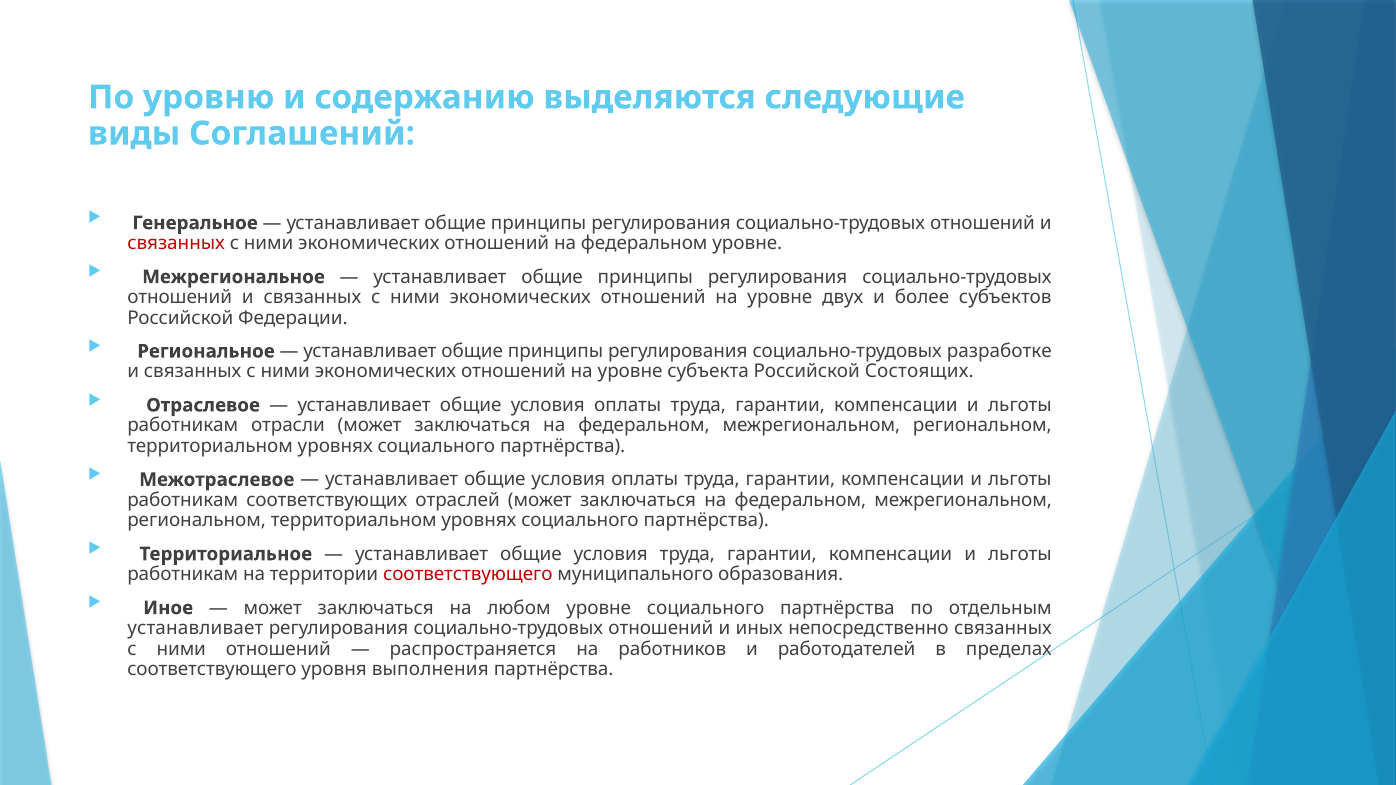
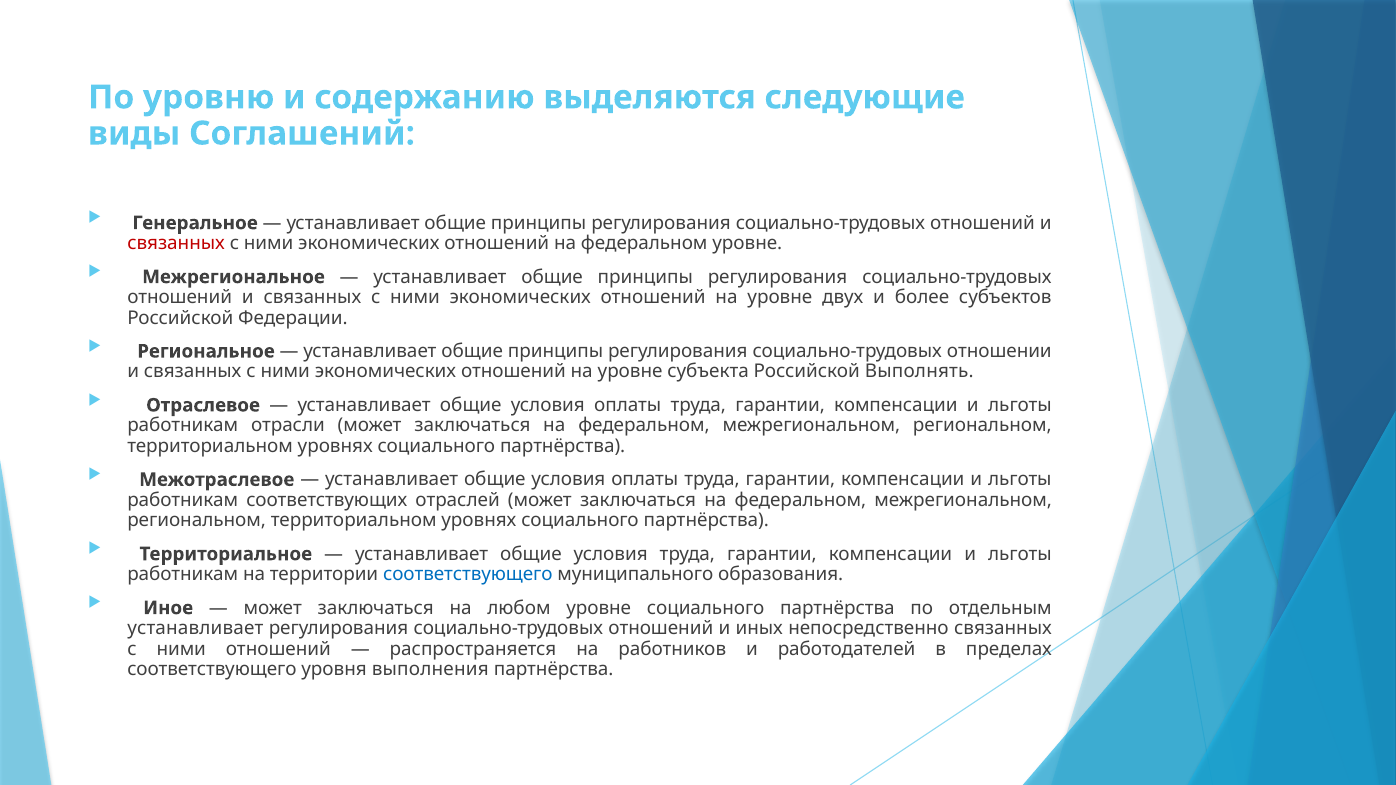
разработке: разработке -> отношении
Состоящих: Состоящих -> Выполнять
соответствующего at (468, 575) colour: red -> blue
